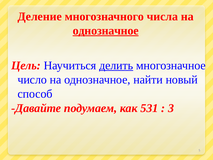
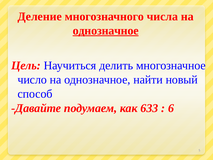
делить underline: present -> none
531: 531 -> 633
3: 3 -> 6
